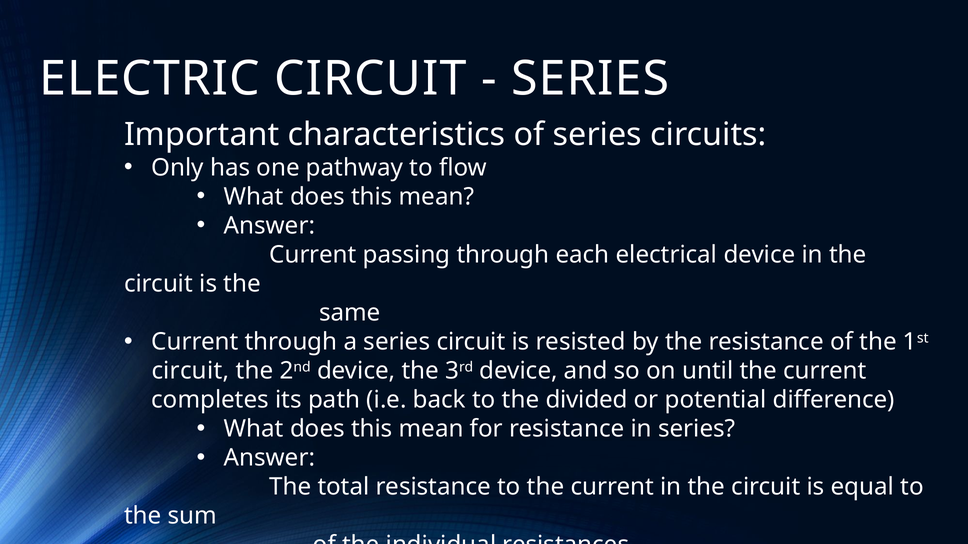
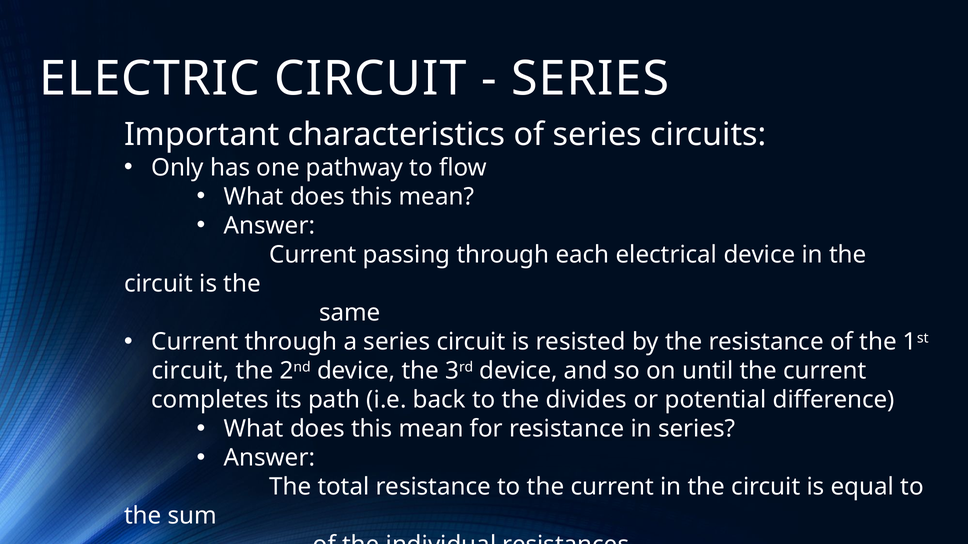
divided: divided -> divides
